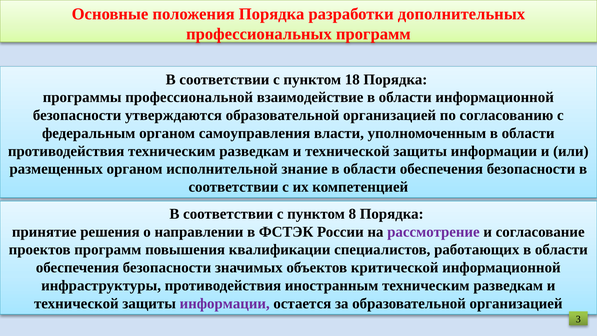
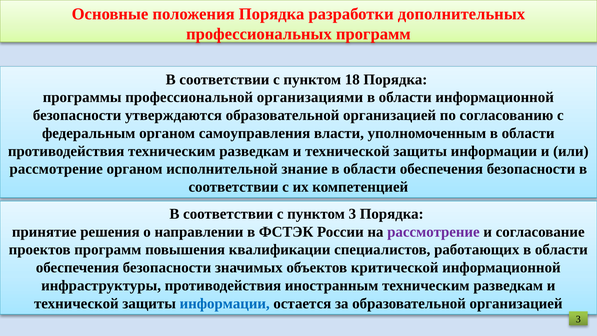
взаимодействие: взаимодействие -> организациями
размещенных at (56, 169): размещенных -> рассмотрение
пунктом 8: 8 -> 3
информации at (225, 303) colour: purple -> blue
